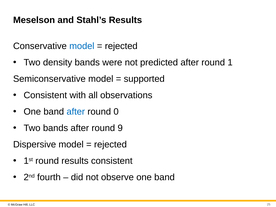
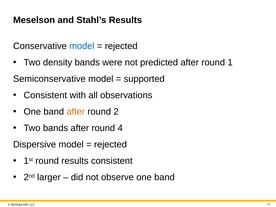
after at (76, 112) colour: blue -> orange
0: 0 -> 2
9: 9 -> 4
fourth: fourth -> larger
